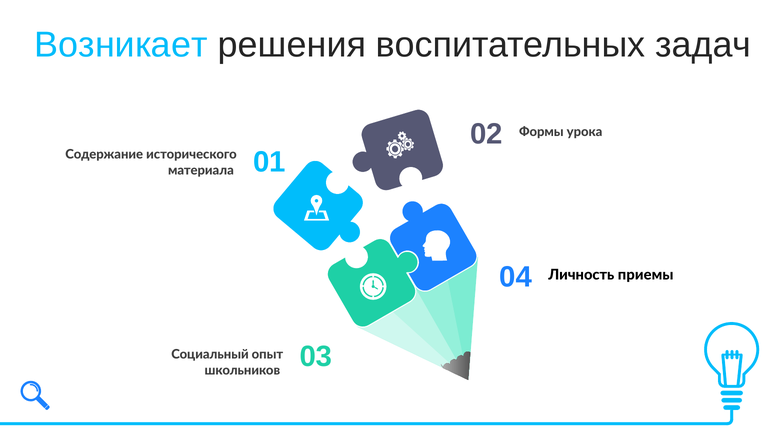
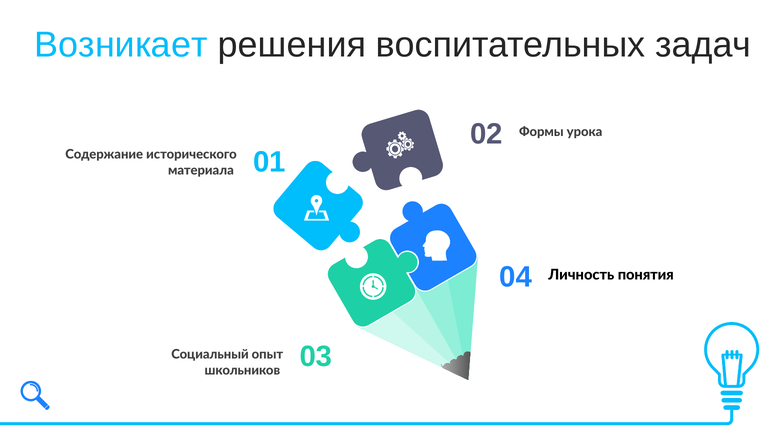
приемы: приемы -> понятия
